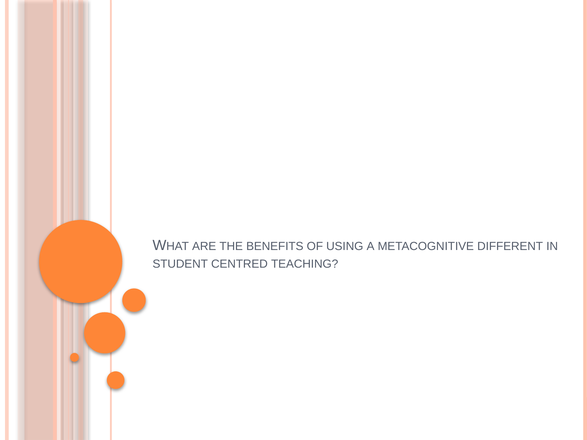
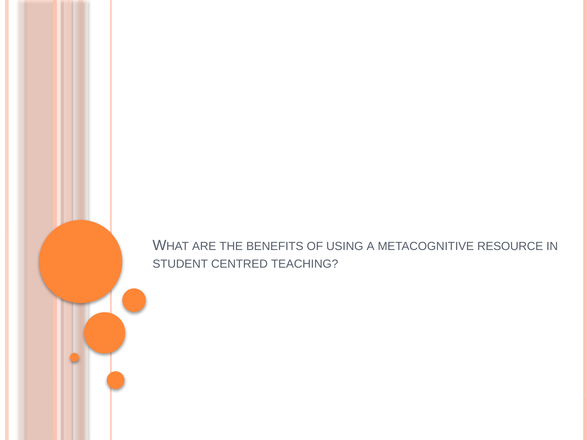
DIFFERENT: DIFFERENT -> RESOURCE
